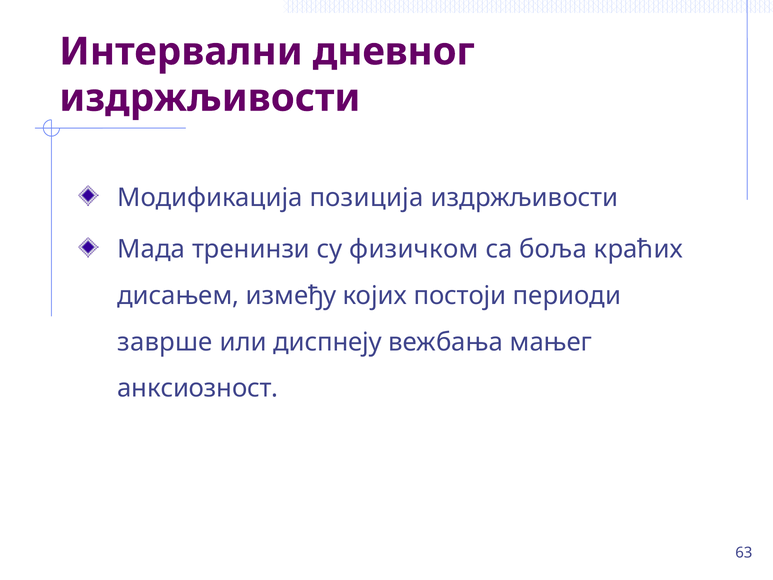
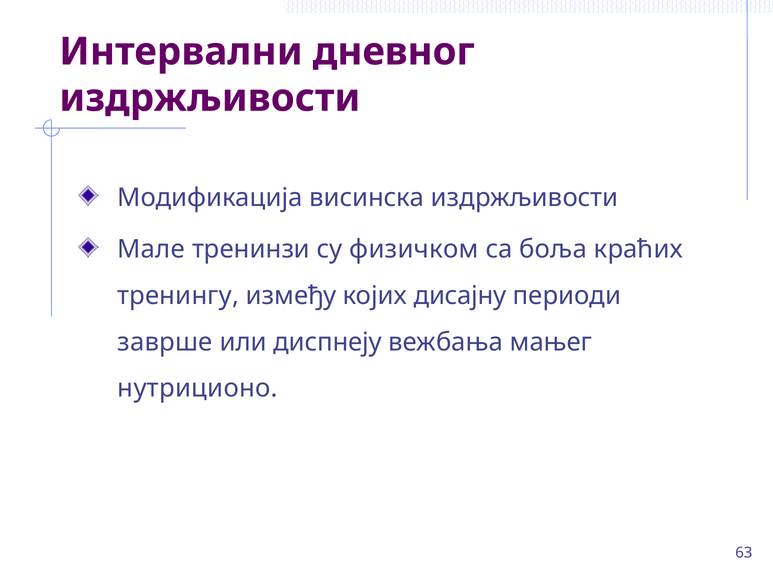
позиција: позиција -> висинска
Мада: Мада -> Мале
дисањем: дисањем -> тренингу
постоји: постоји -> дисајну
анксиозност: анксиозност -> нутриционо
